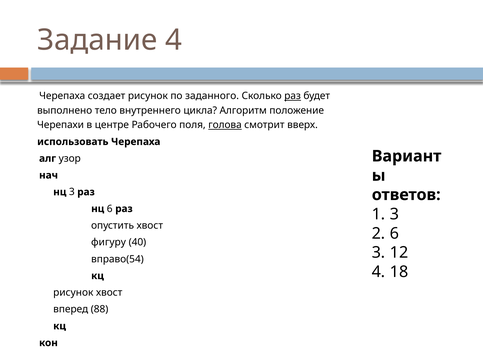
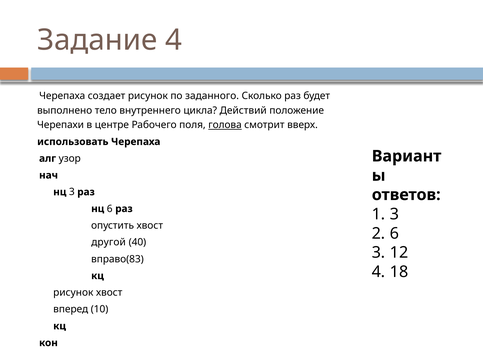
раз at (293, 96) underline: present -> none
Алгоритм: Алгоритм -> Действий
фигуру: фигуру -> другой
вправо(54: вправо(54 -> вправо(83
88: 88 -> 10
